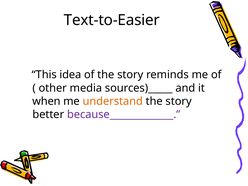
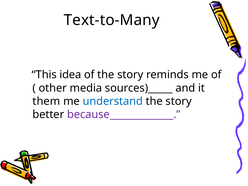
Text-to-Easier: Text-to-Easier -> Text-to-Many
when: when -> them
understand colour: orange -> blue
